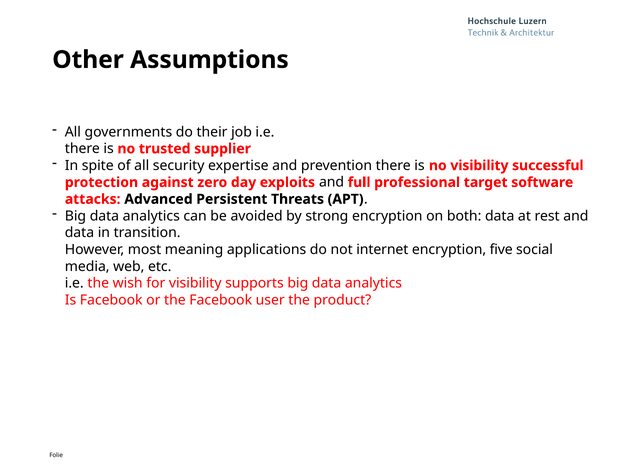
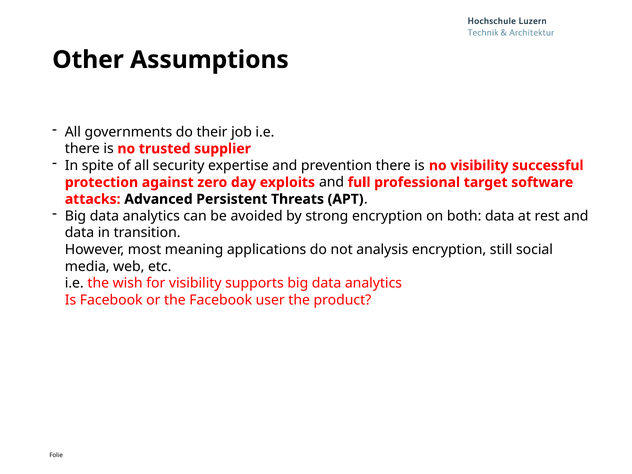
internet: internet -> analysis
five: five -> still
